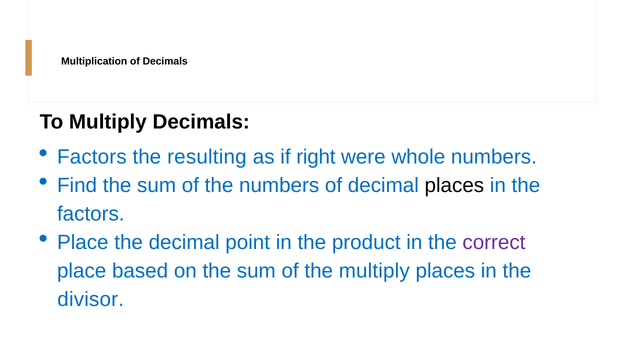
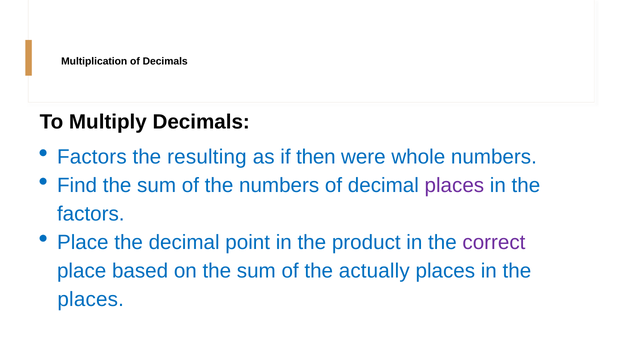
right: right -> then
places at (454, 185) colour: black -> purple
the multiply: multiply -> actually
divisor at (91, 299): divisor -> places
